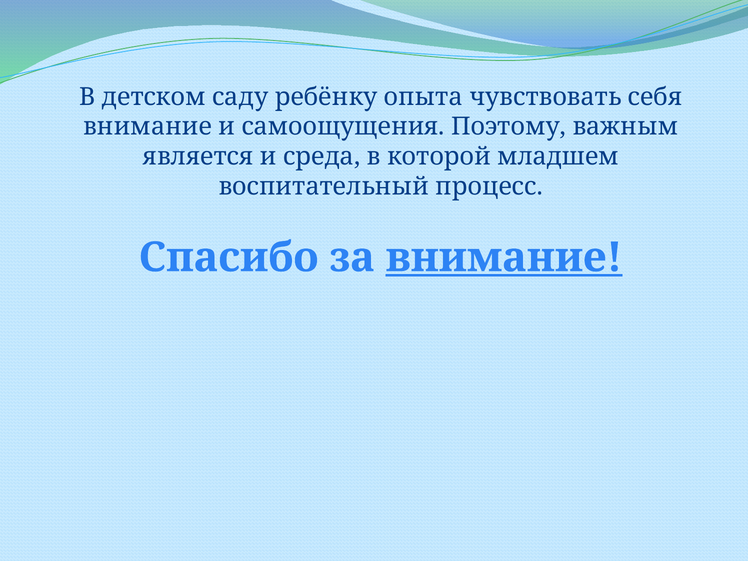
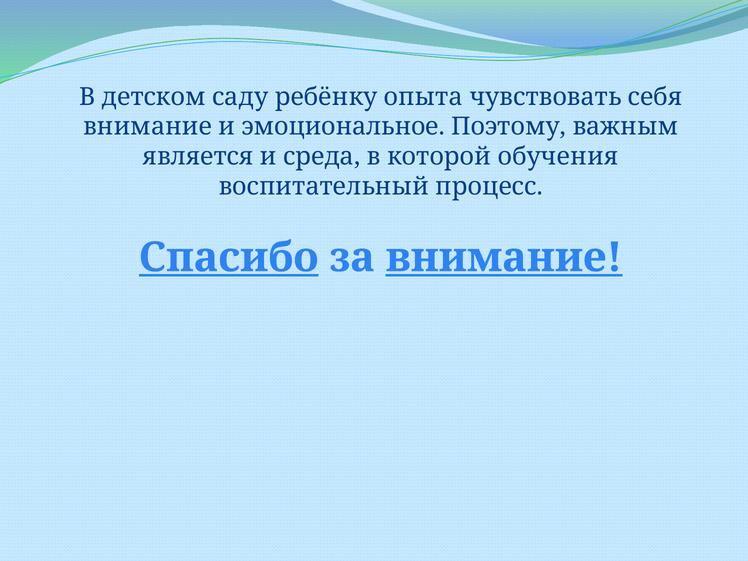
самоощущения: самоощущения -> эмоциональное
младшем: младшем -> обучения
Спасибо underline: none -> present
